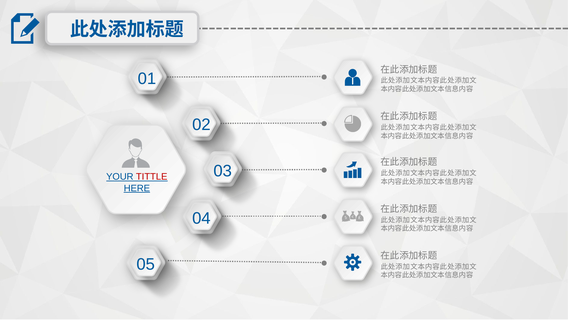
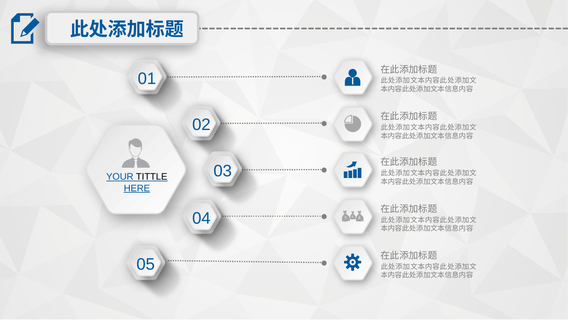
TITTLE colour: red -> black
